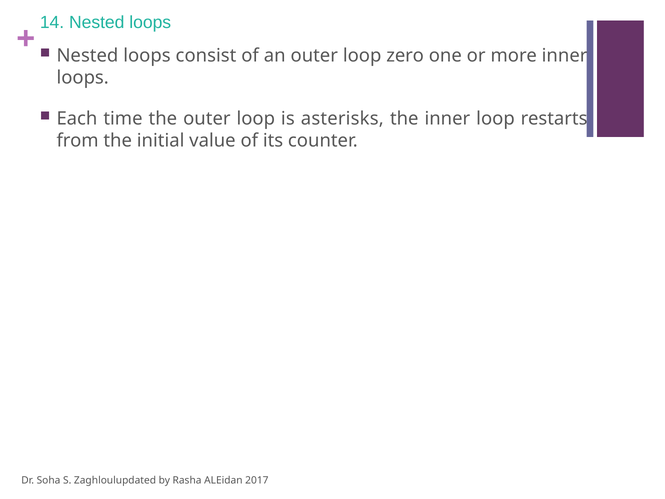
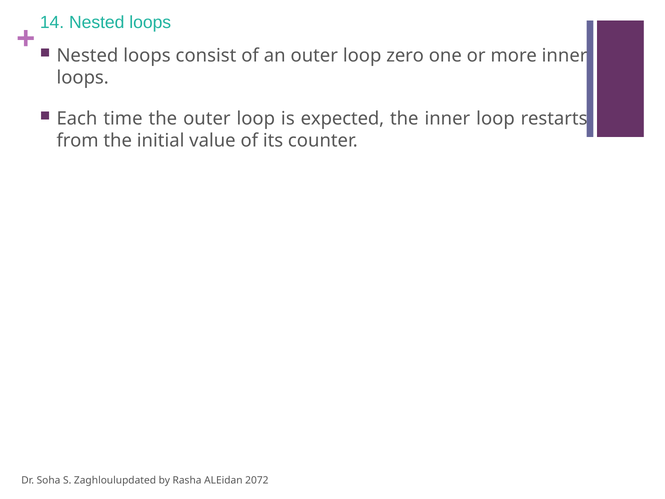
asterisks: asterisks -> expected
2017: 2017 -> 2072
